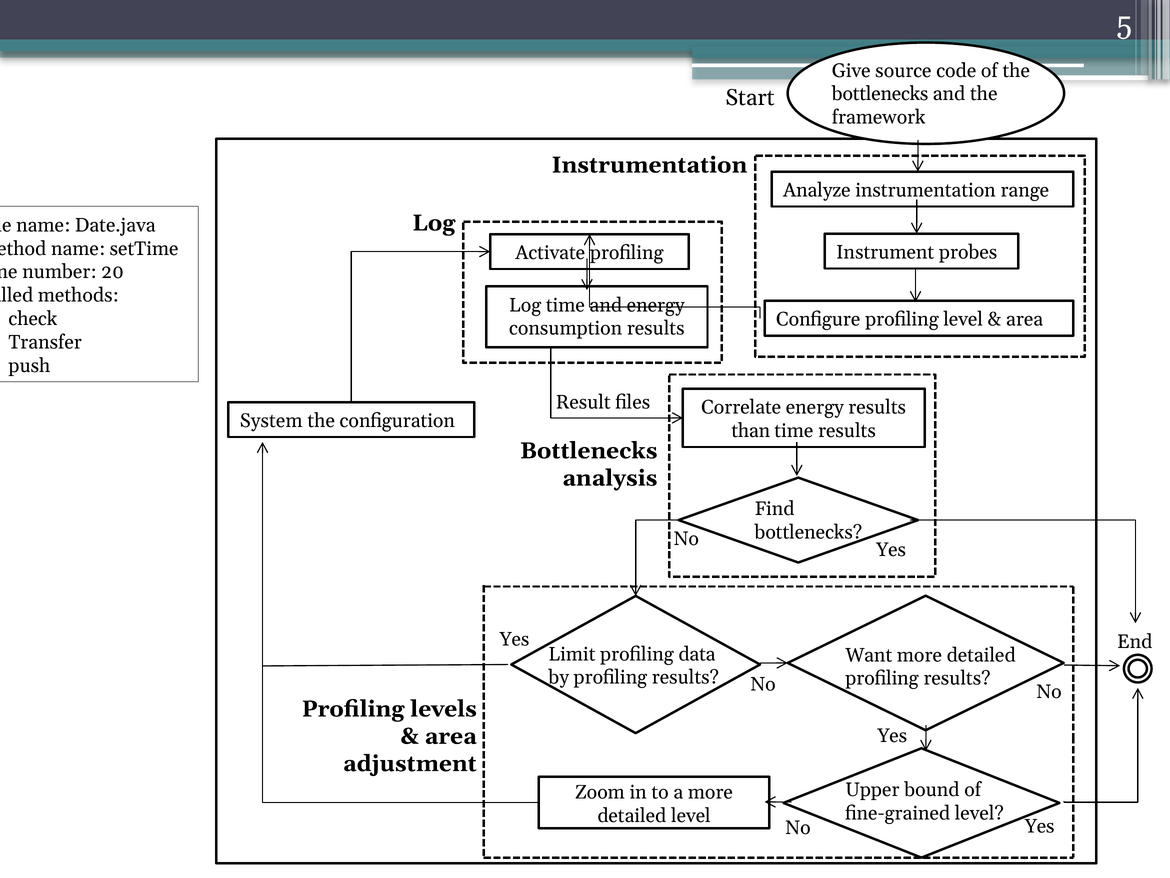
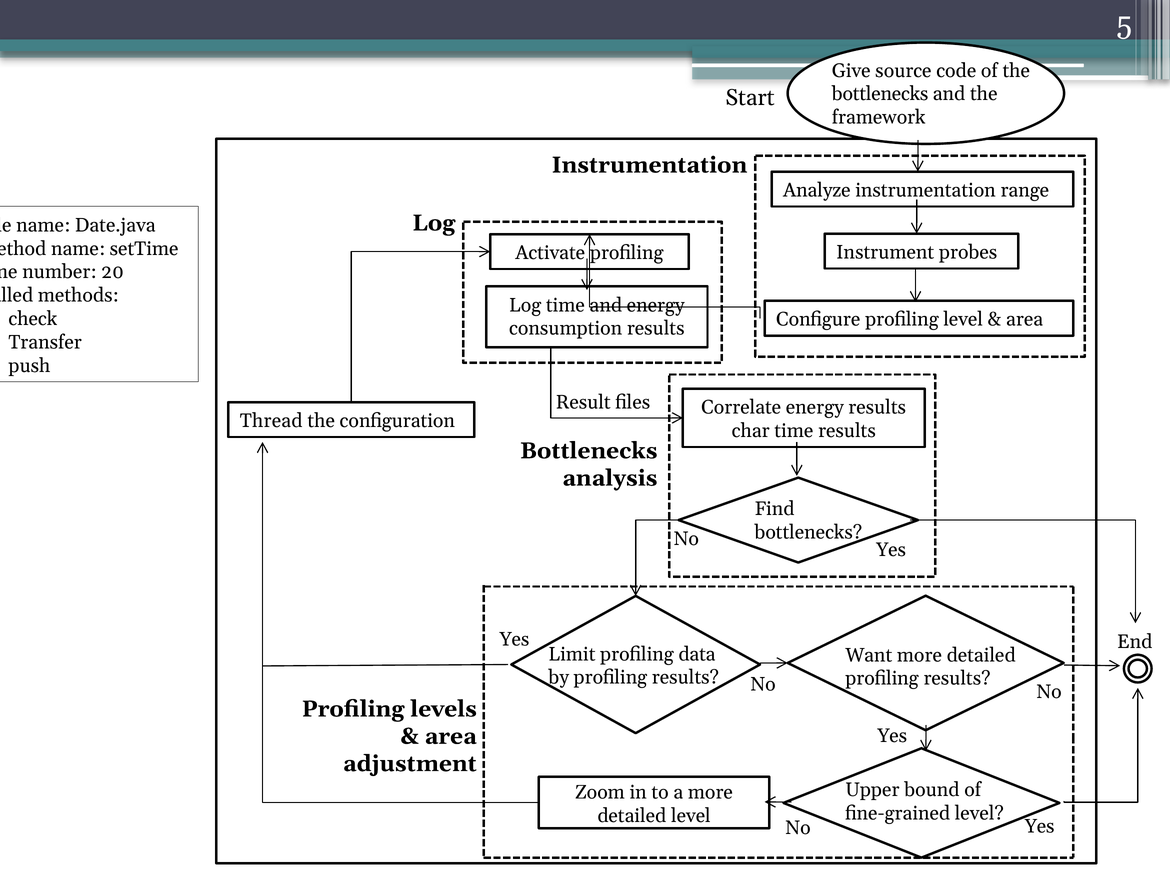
System: System -> Thread
than: than -> char
